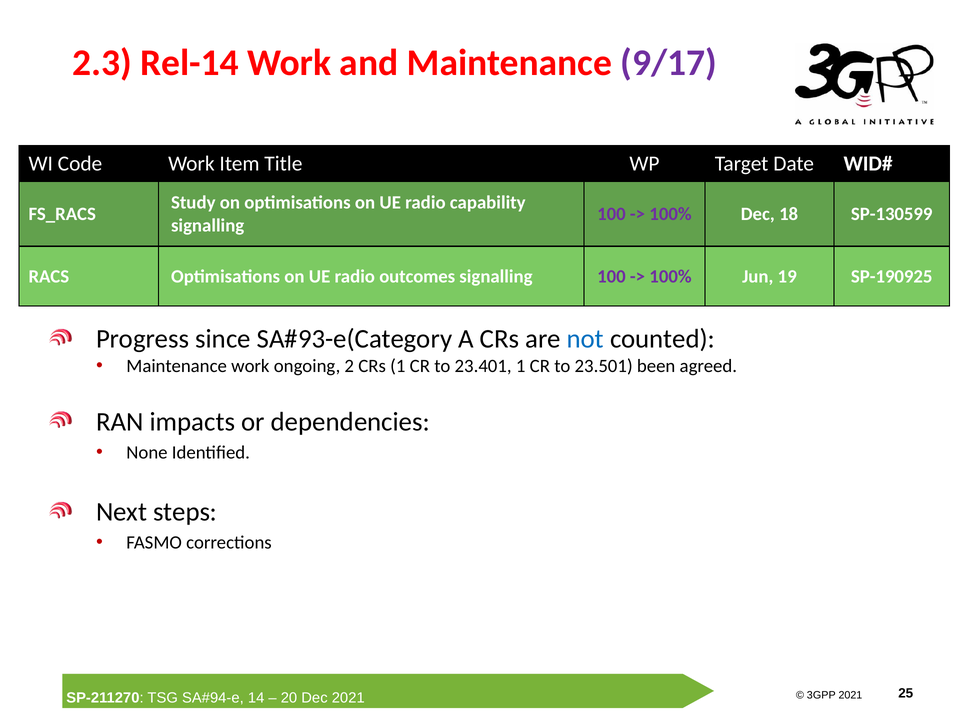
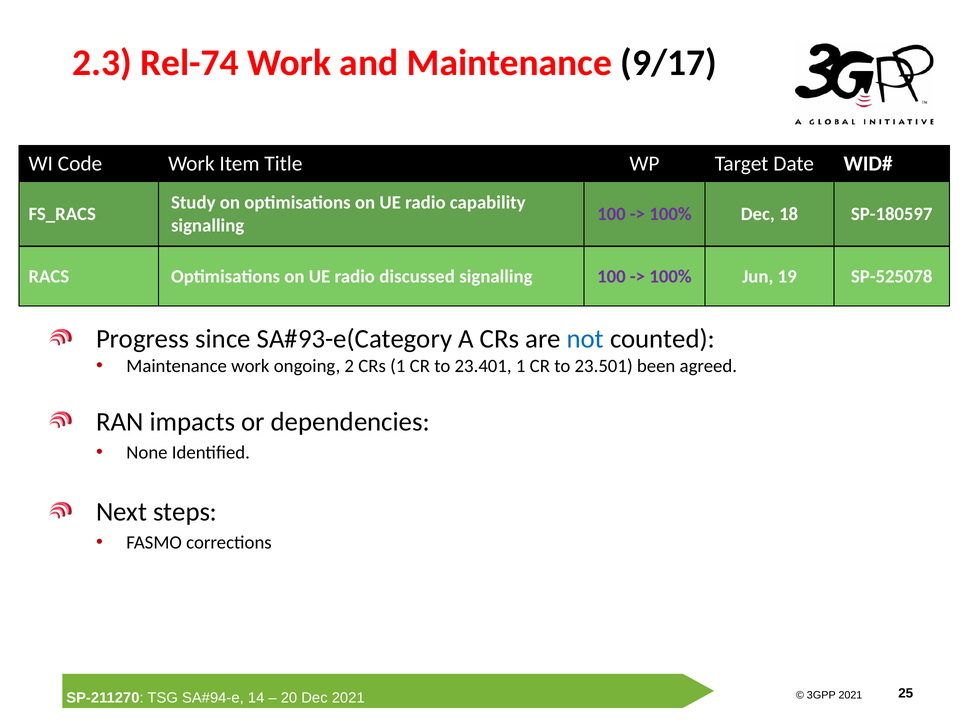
Rel-14: Rel-14 -> Rel-74
9/17 colour: purple -> black
SP-130599: SP-130599 -> SP-180597
outcomes: outcomes -> discussed
SP-190925: SP-190925 -> SP-525078
